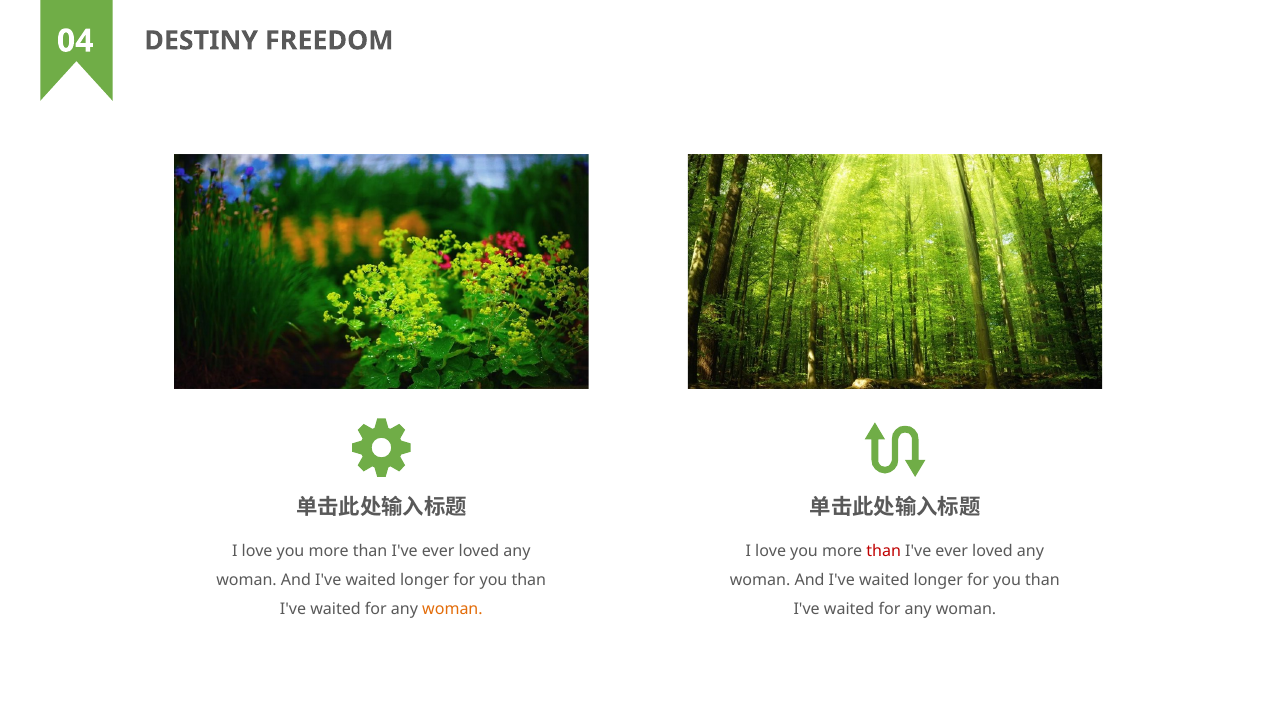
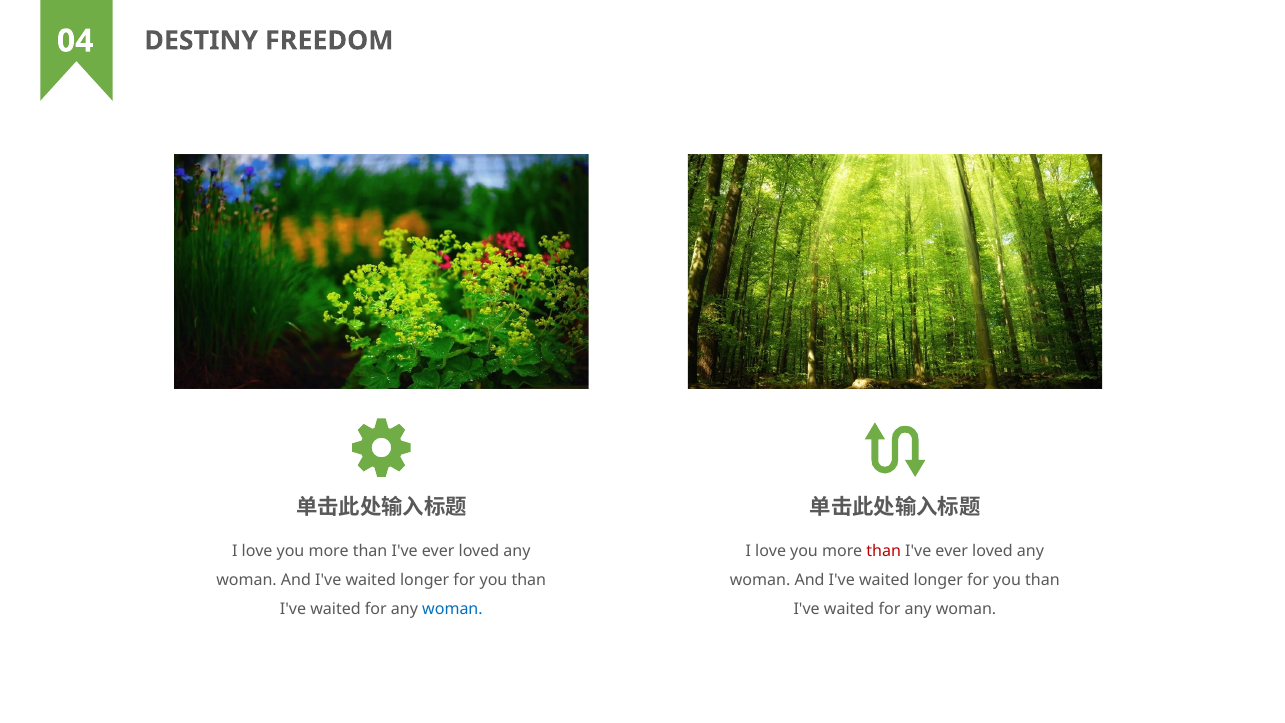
woman at (452, 609) colour: orange -> blue
